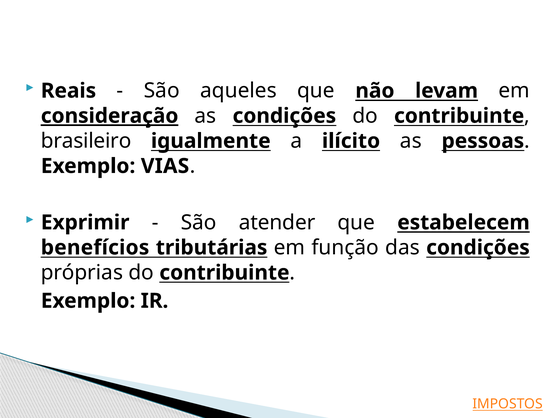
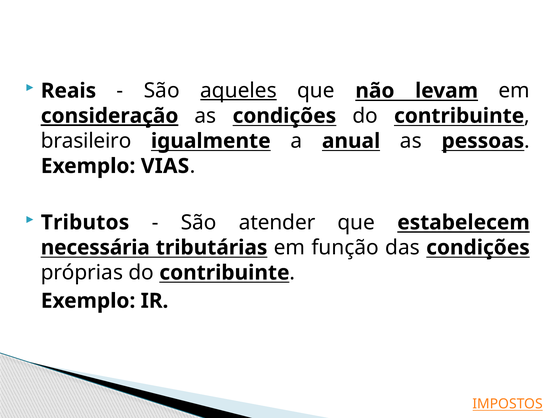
aqueles underline: none -> present
ilícito: ilícito -> anual
Exprimir: Exprimir -> Tributos
benefícios: benefícios -> necessária
